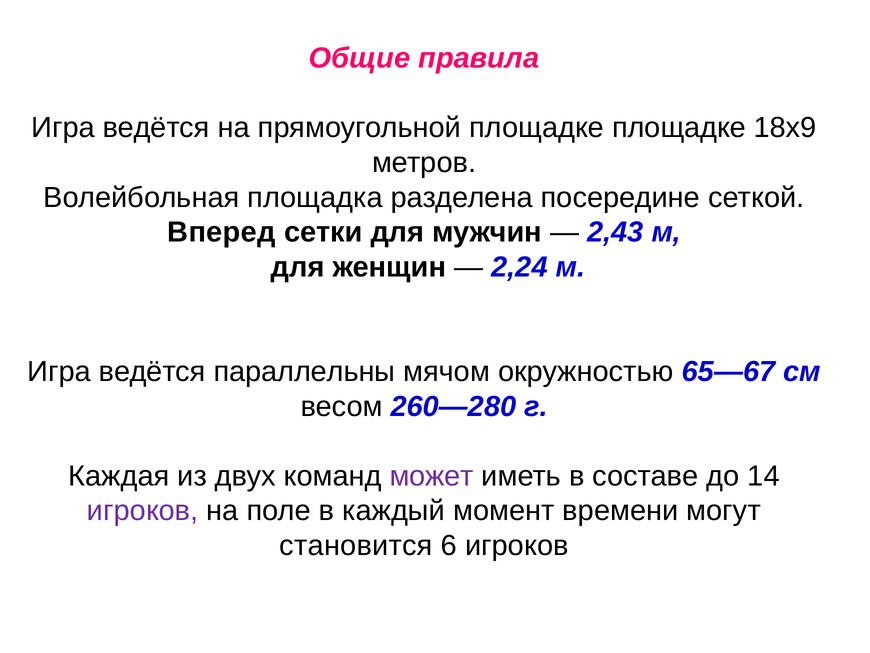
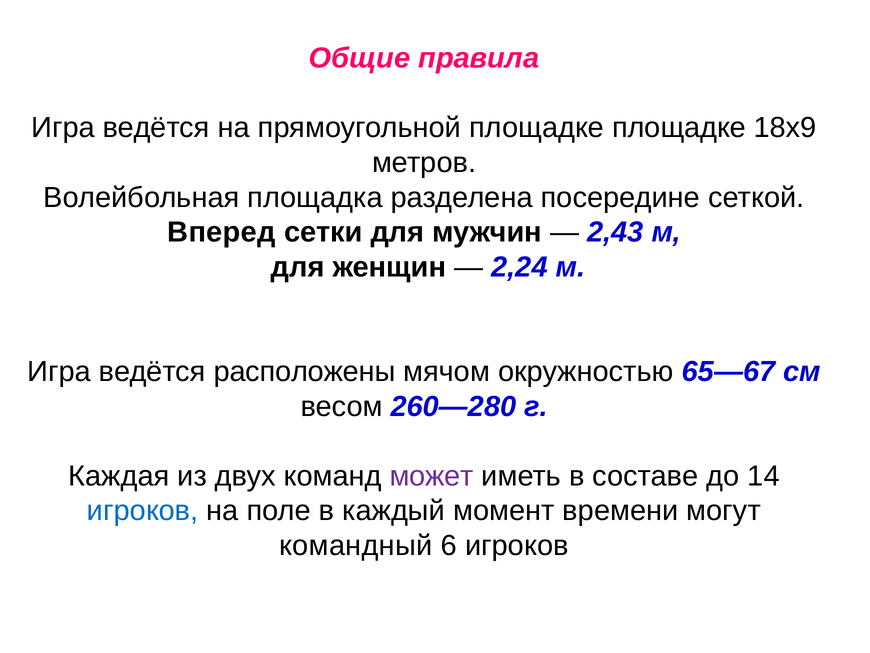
параллельны: параллельны -> расположены
игроков at (143, 511) colour: purple -> blue
становится: становится -> командный
